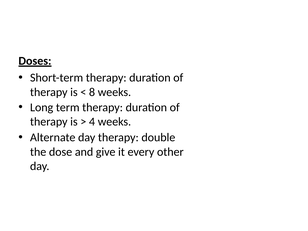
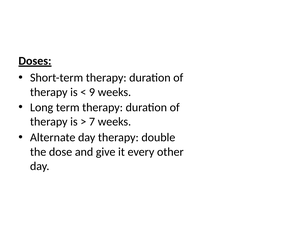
8: 8 -> 9
4: 4 -> 7
